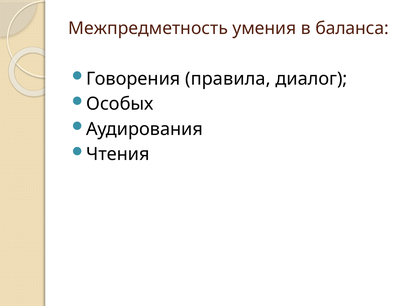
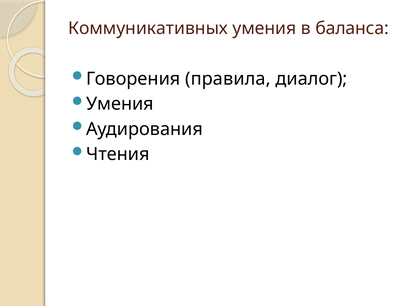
Межпредметность: Межпредметность -> Коммуникативных
Особых at (120, 104): Особых -> Умения
